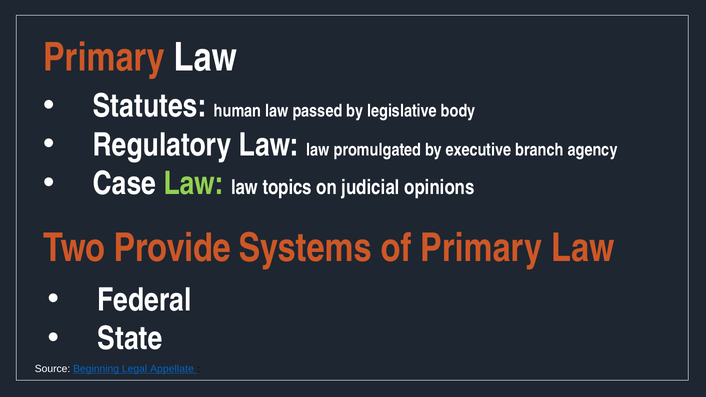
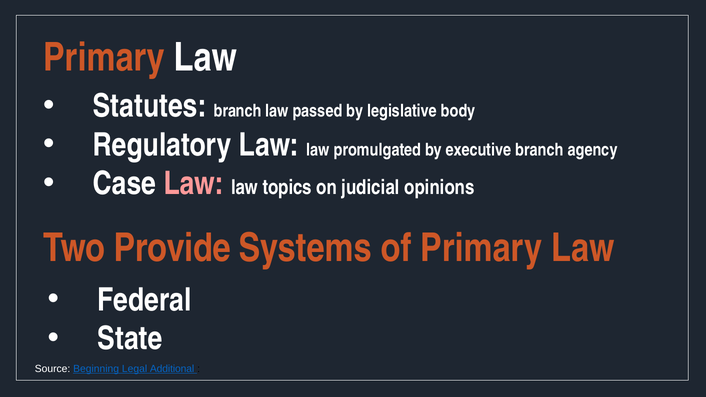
Statutes human: human -> branch
Law at (194, 184) colour: light green -> pink
Appellate: Appellate -> Additional
